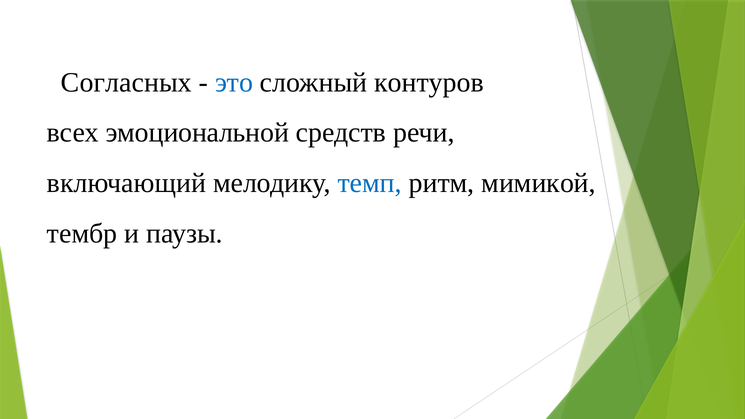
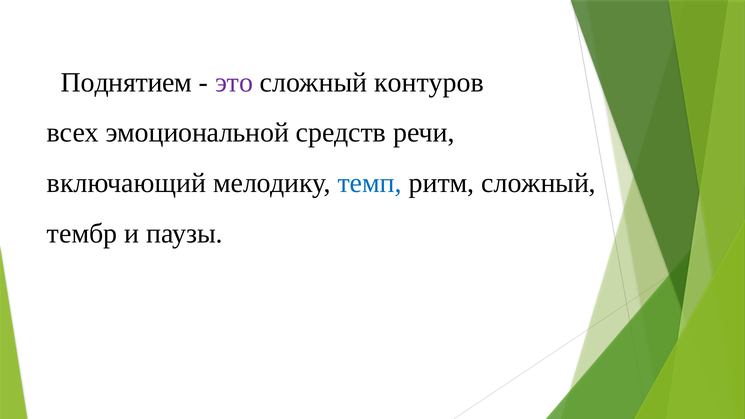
Согласных: Согласных -> Поднятием
это colour: blue -> purple
ритм мимикой: мимикой -> сложный
